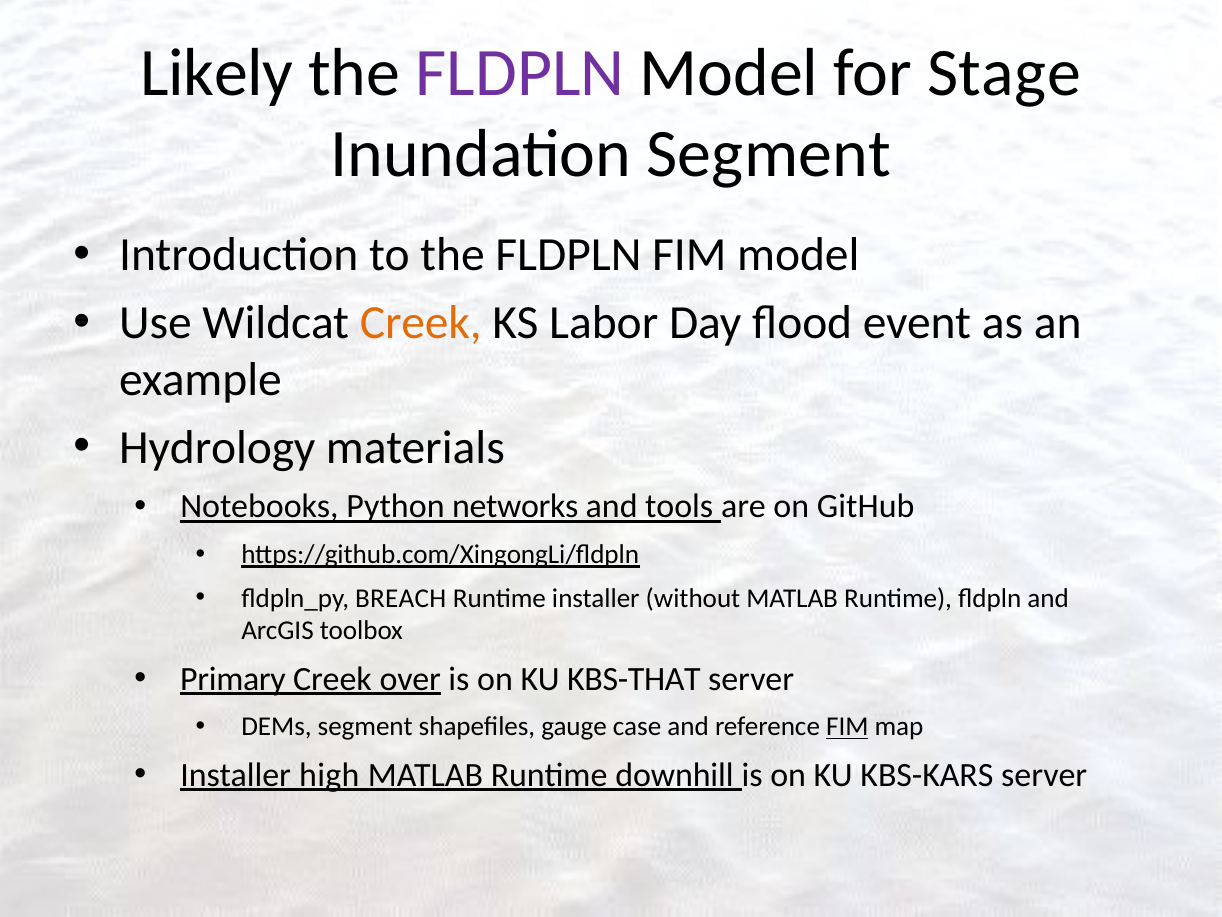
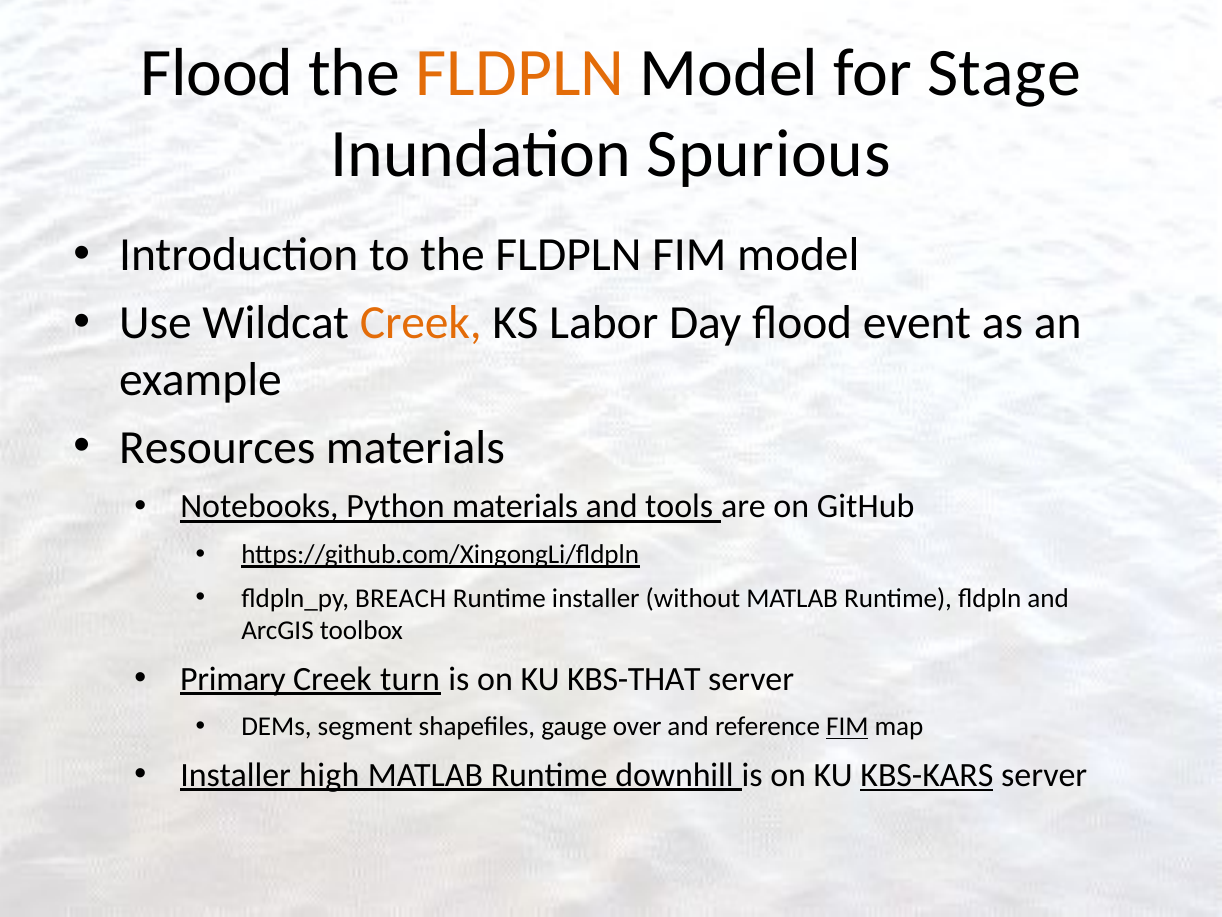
Likely at (217, 73): Likely -> Flood
FLDPLN at (520, 73) colour: purple -> orange
Inundation Segment: Segment -> Spurious
Hydrology: Hydrology -> Resources
Python networks: networks -> materials
over: over -> turn
case: case -> over
KBS-KARS underline: none -> present
